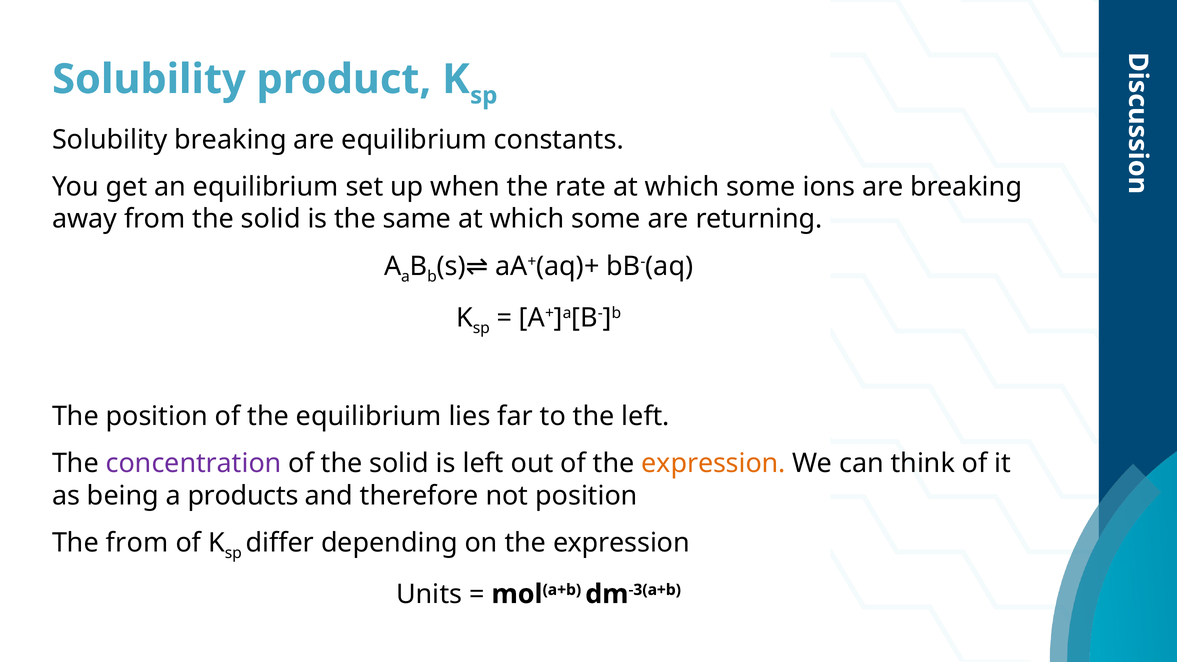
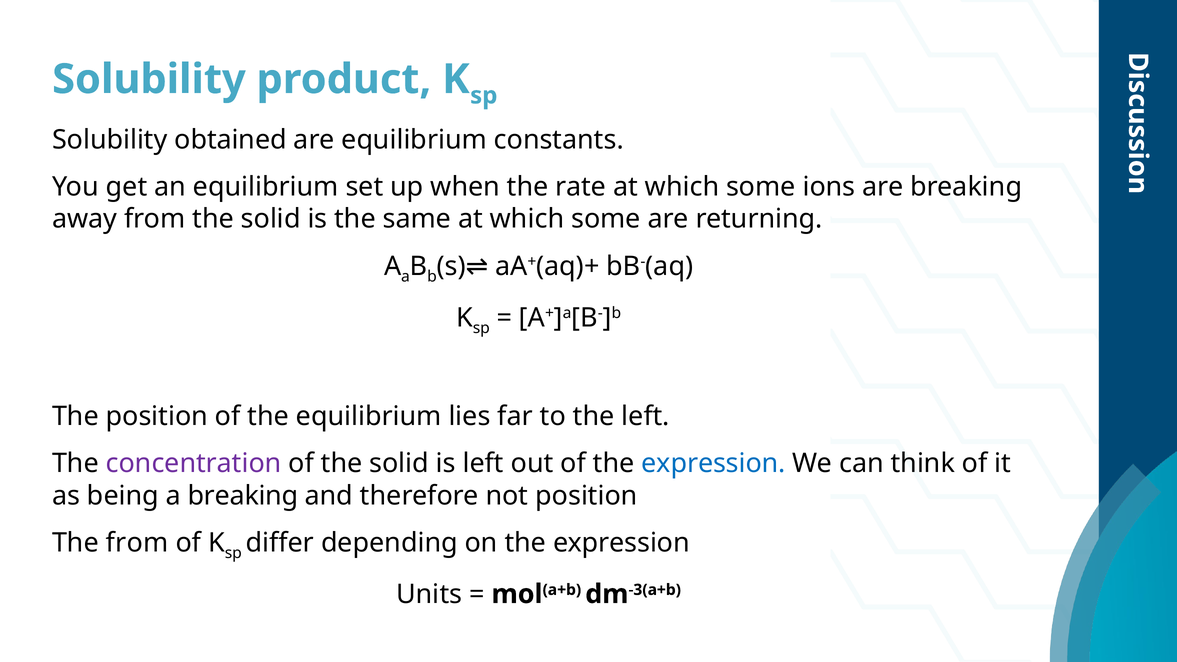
Solubility breaking: breaking -> obtained
expression at (713, 463) colour: orange -> blue
a products: products -> breaking
